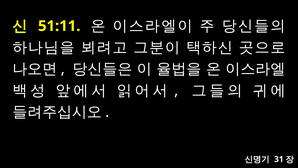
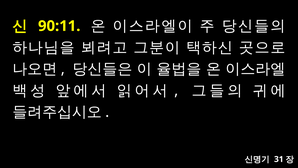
51:11: 51:11 -> 90:11
